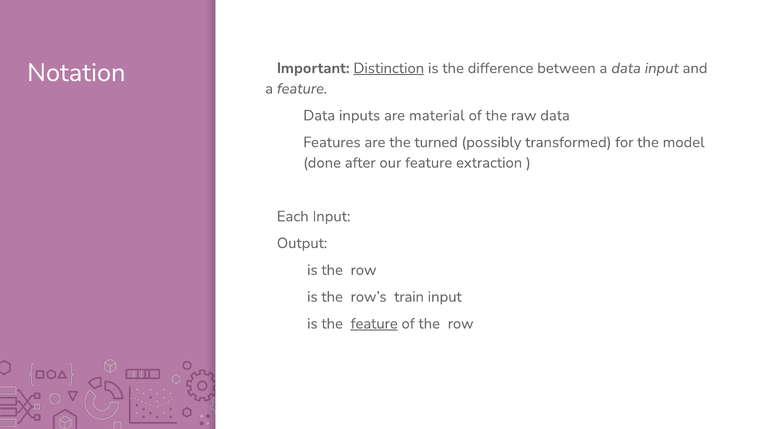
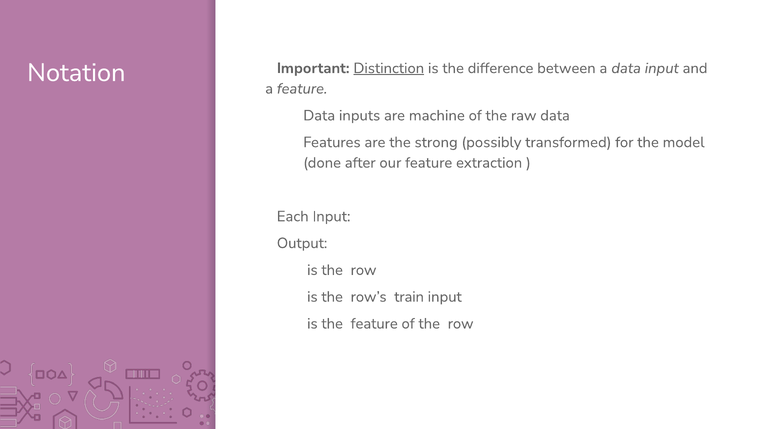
material: material -> machine
turned: turned -> strong
feature at (374, 323) underline: present -> none
